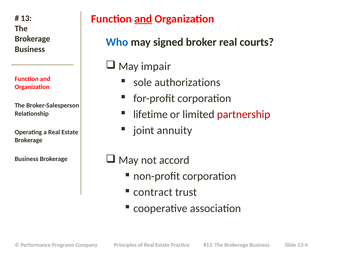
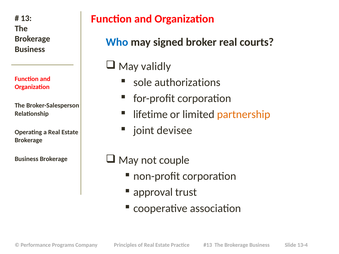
and at (143, 19) underline: present -> none
impair: impair -> validly
partnership colour: red -> orange
annuity: annuity -> devisee
accord: accord -> couple
contract: contract -> approval
